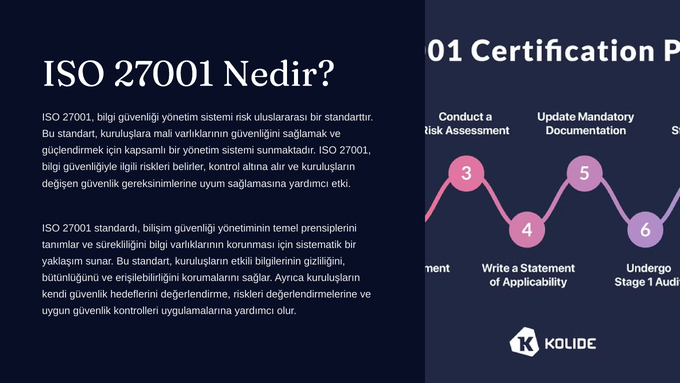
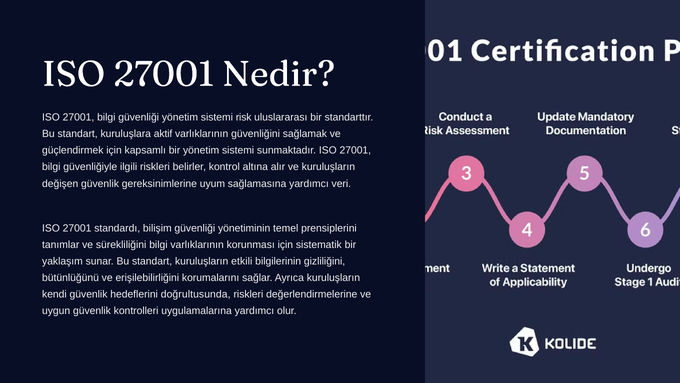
mali: mali -> aktif
etki: etki -> veri
değerlendirme: değerlendirme -> doğrultusunda
